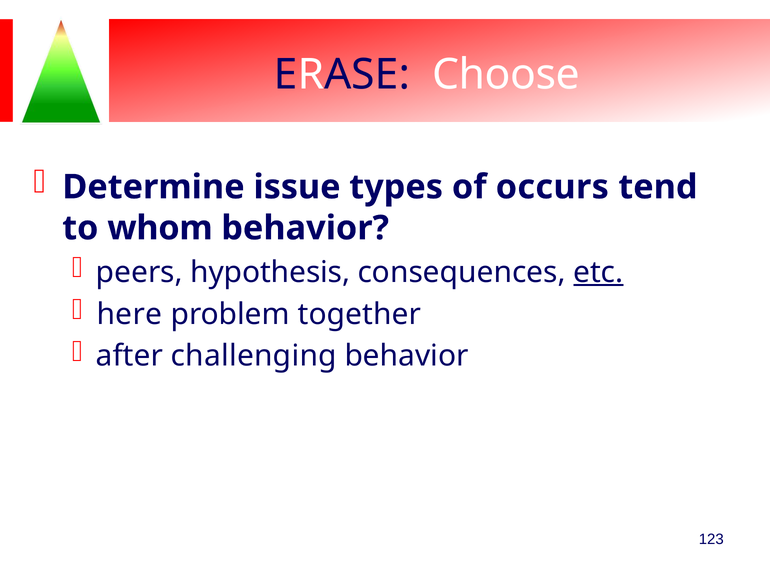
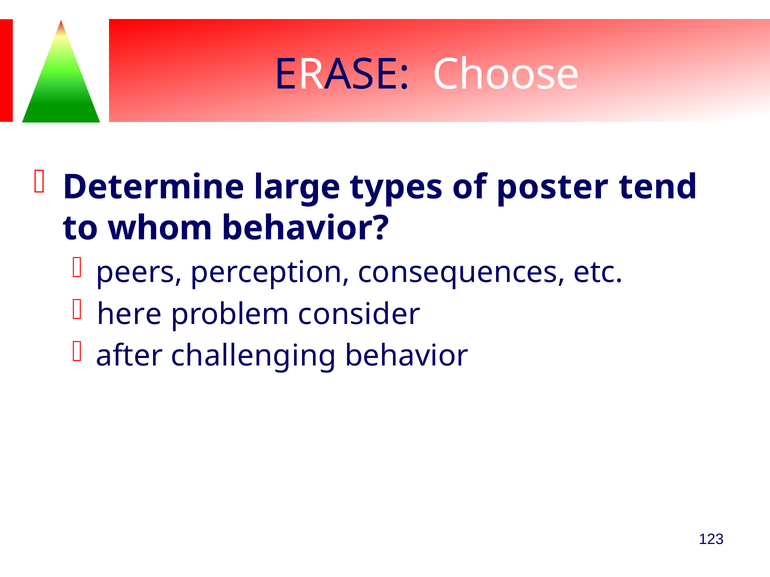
issue: issue -> large
occurs: occurs -> poster
hypothesis: hypothesis -> perception
etc underline: present -> none
together: together -> consider
